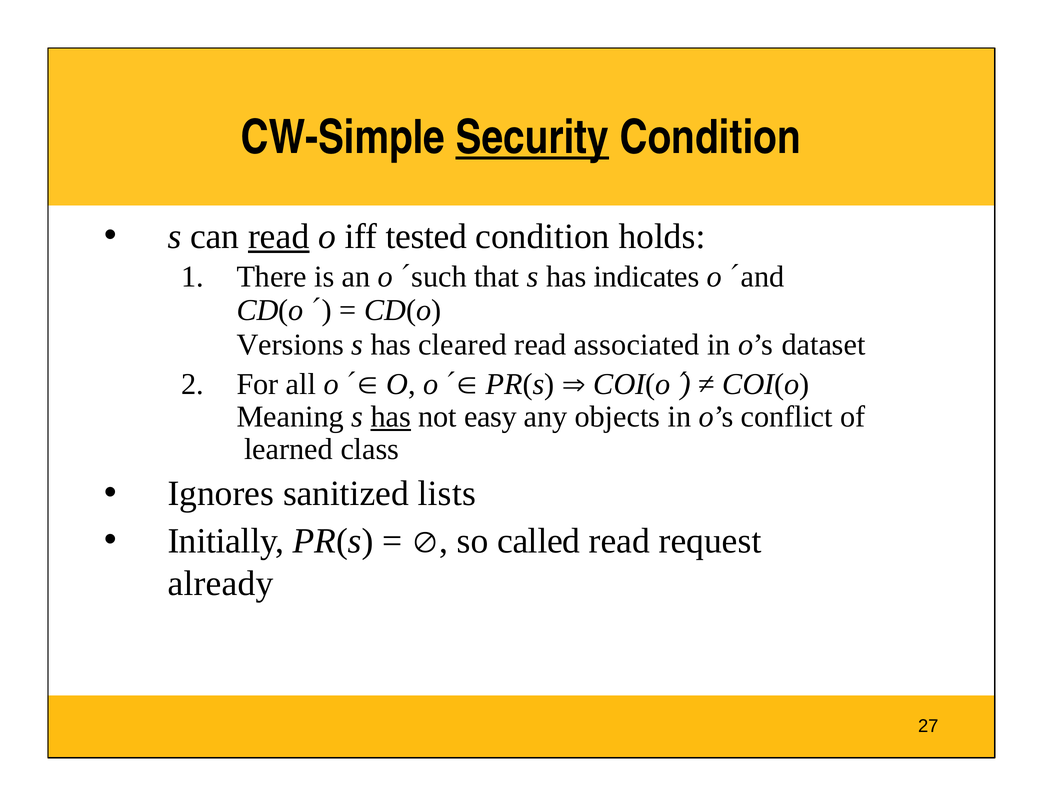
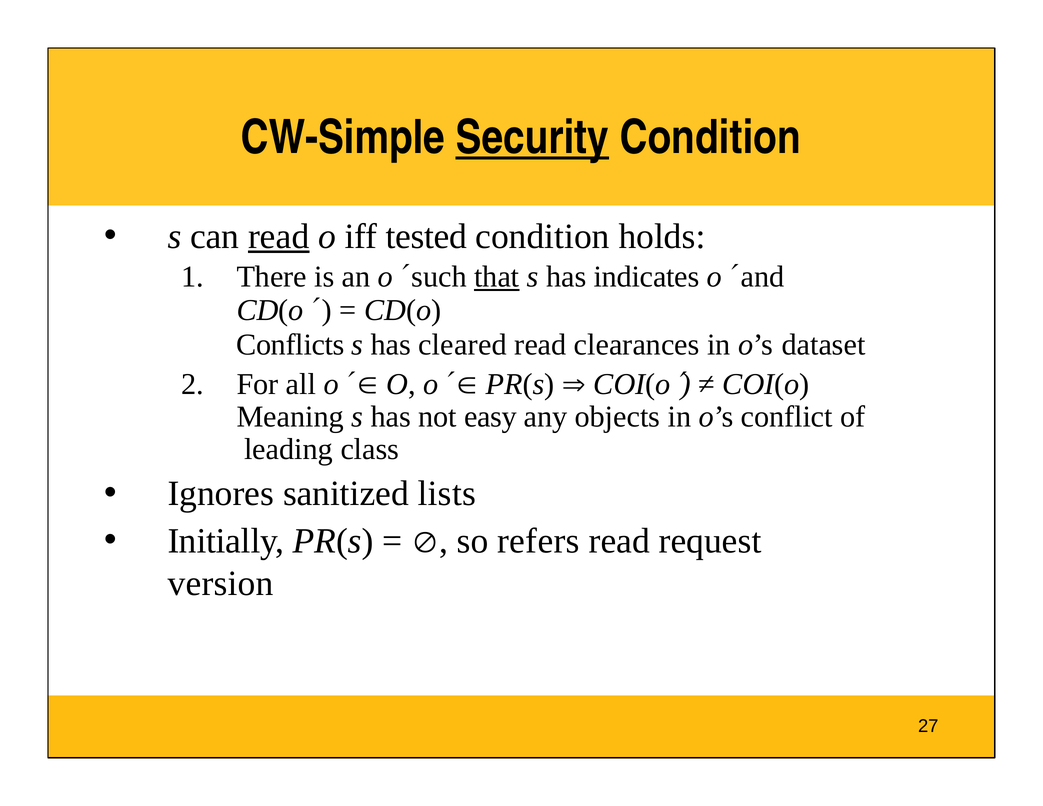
that underline: none -> present
Versions: Versions -> Conflicts
associated: associated -> clearances
has at (391, 417) underline: present -> none
learned: learned -> leading
called: called -> refers
already: already -> version
